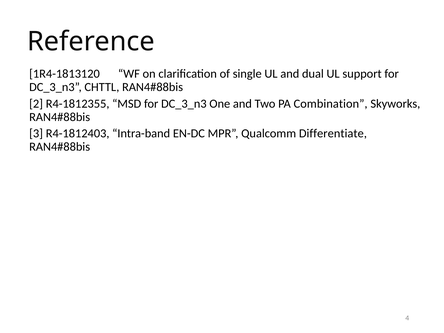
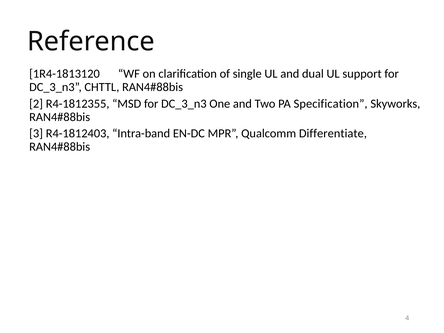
Combination: Combination -> Specification
